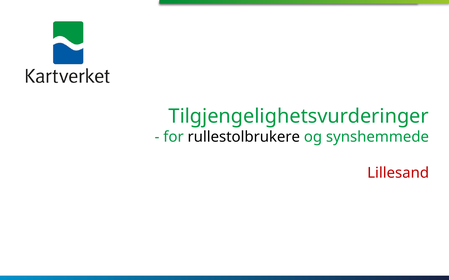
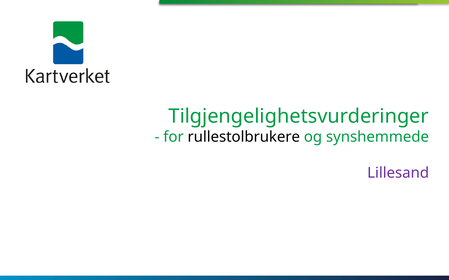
Lillesand colour: red -> purple
